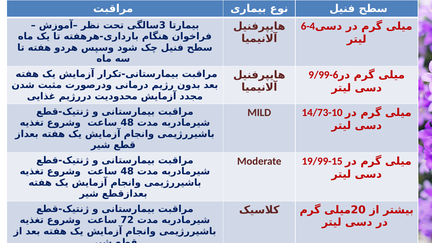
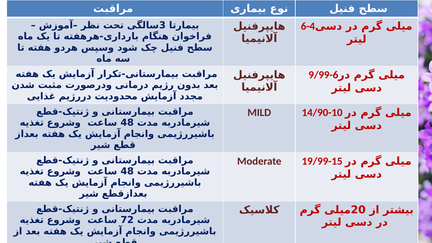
14/73-10: 14/73-10 -> 14/90-10
